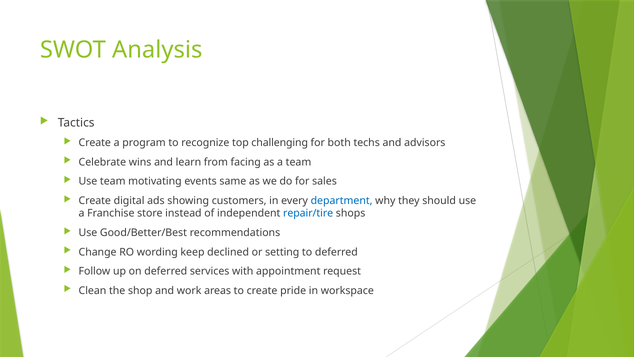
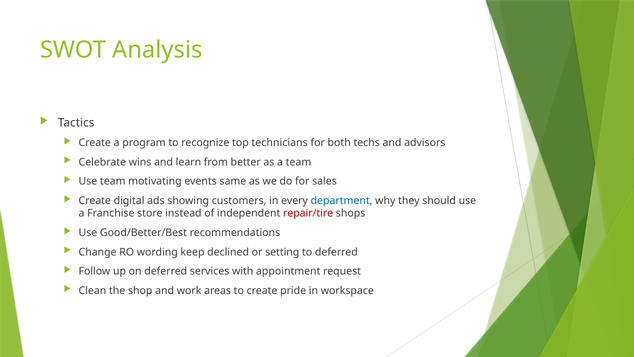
challenging: challenging -> technicians
facing: facing -> better
repair/tire colour: blue -> red
